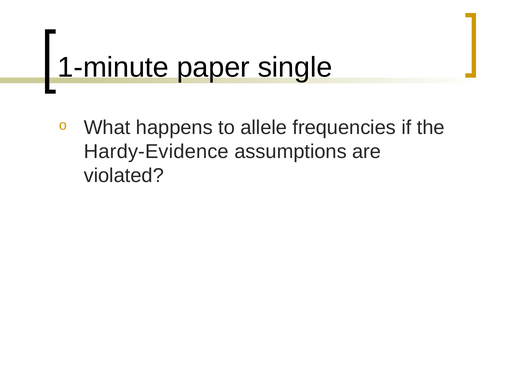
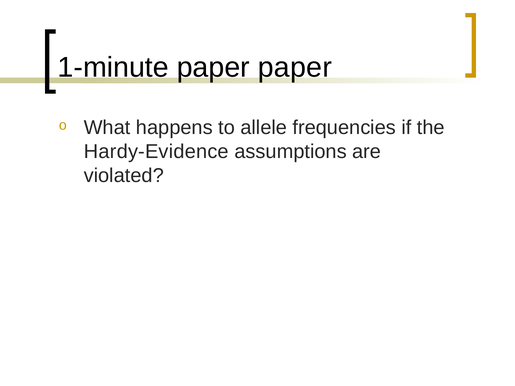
paper single: single -> paper
